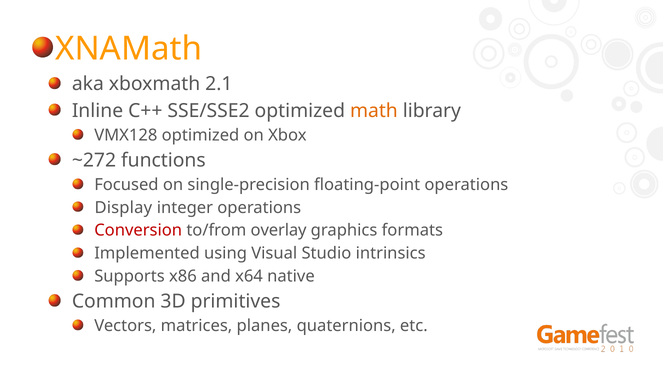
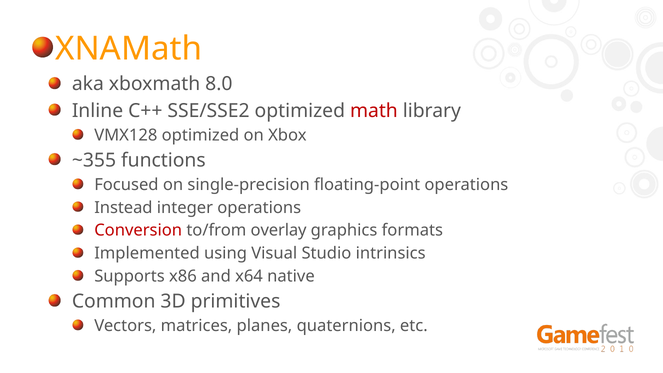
2.1: 2.1 -> 8.0
math colour: orange -> red
~272: ~272 -> ~355
Display: Display -> Instead
